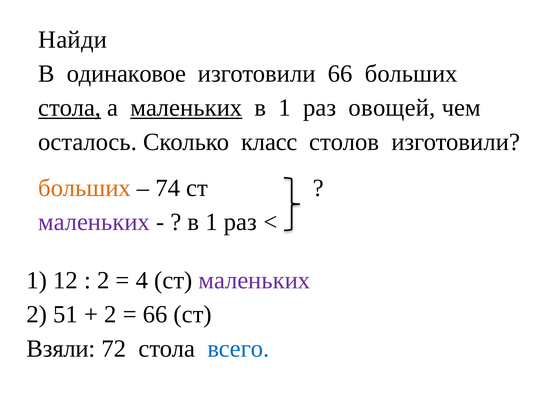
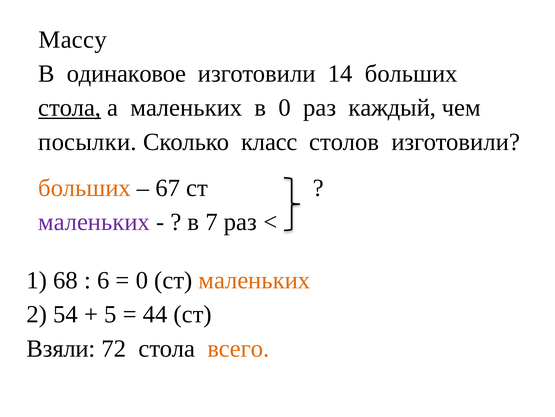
Найди: Найди -> Массу
изготовили 66: 66 -> 14
маленьких at (186, 108) underline: present -> none
1 at (285, 108): 1 -> 0
овощей: овощей -> каждый
осталось: осталось -> посылки
74: 74 -> 67
1 at (212, 222): 1 -> 7
12: 12 -> 68
2 at (103, 280): 2 -> 6
4 at (142, 280): 4 -> 0
маленьких at (254, 280) colour: purple -> orange
51: 51 -> 54
2 at (110, 314): 2 -> 5
66 at (155, 314): 66 -> 44
всего colour: blue -> orange
